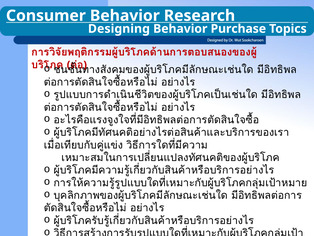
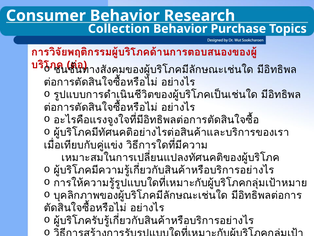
Designing: Designing -> Collection
